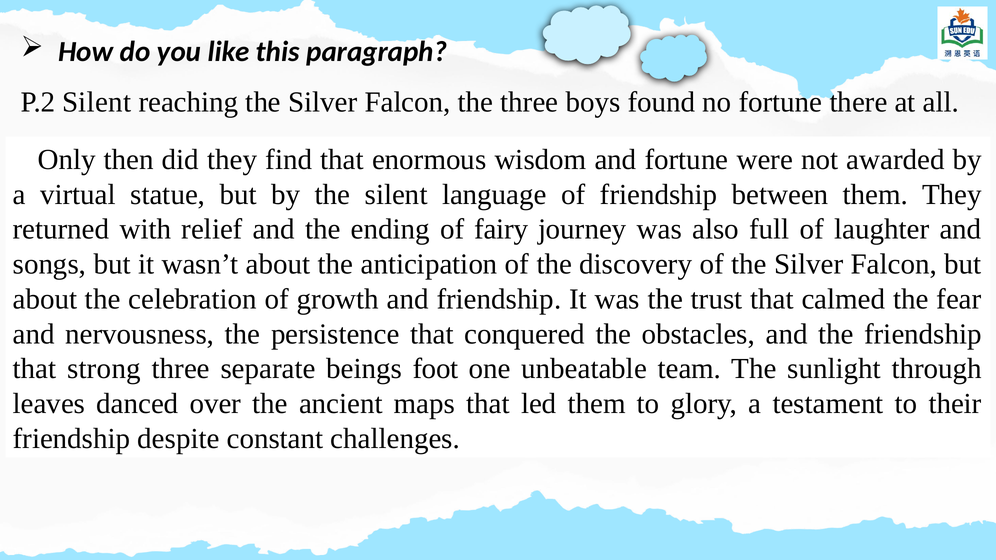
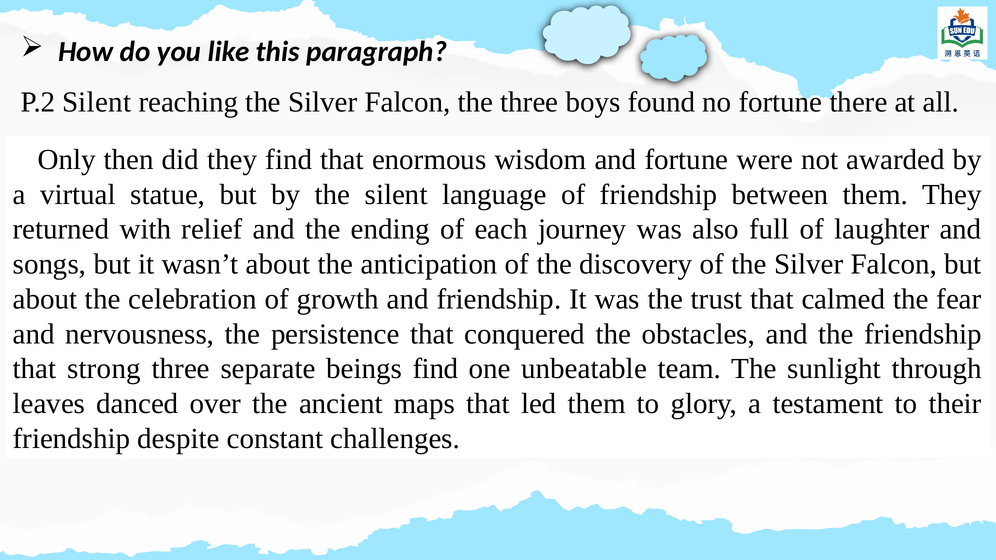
fairy: fairy -> each
beings foot: foot -> find
